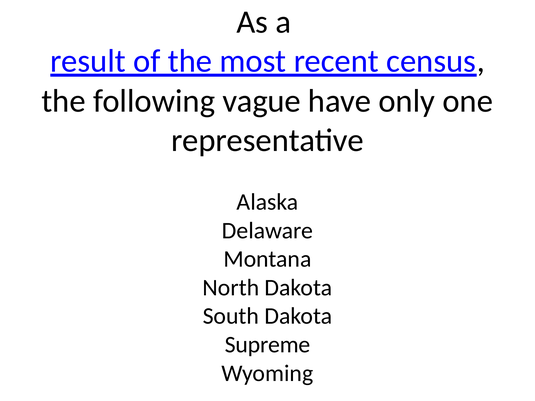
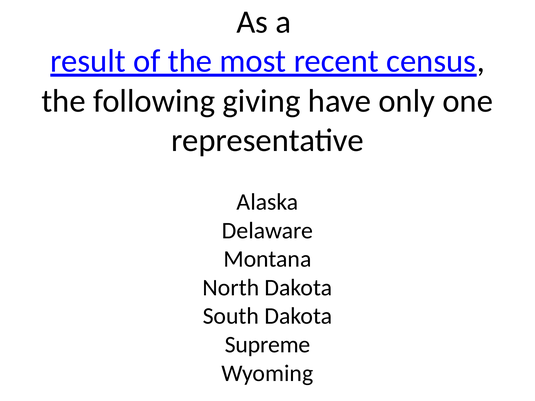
vague: vague -> giving
